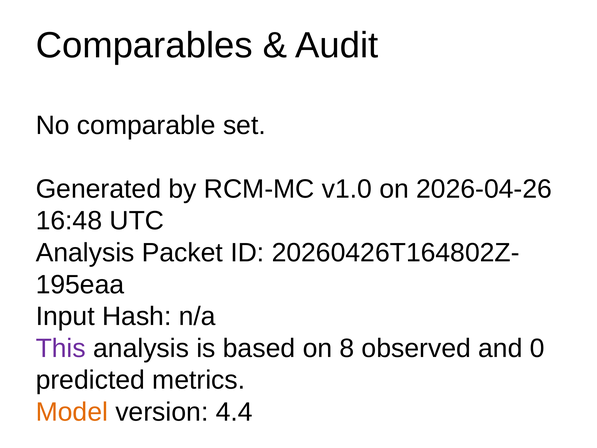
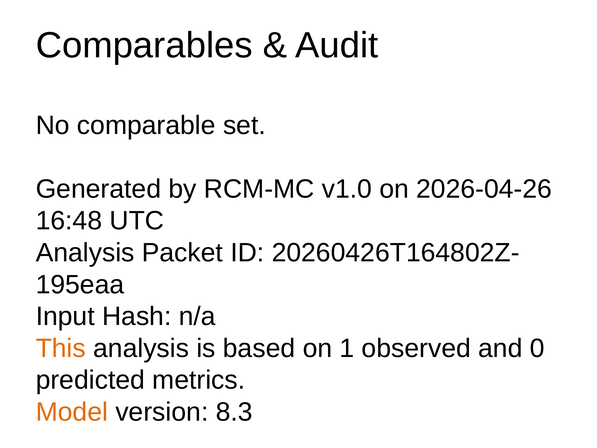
This colour: purple -> orange
8: 8 -> 1
4.4: 4.4 -> 8.3
